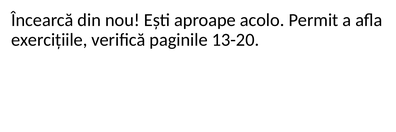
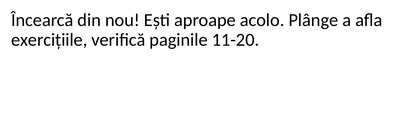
Permit: Permit -> Plânge
13-20: 13-20 -> 11-20
